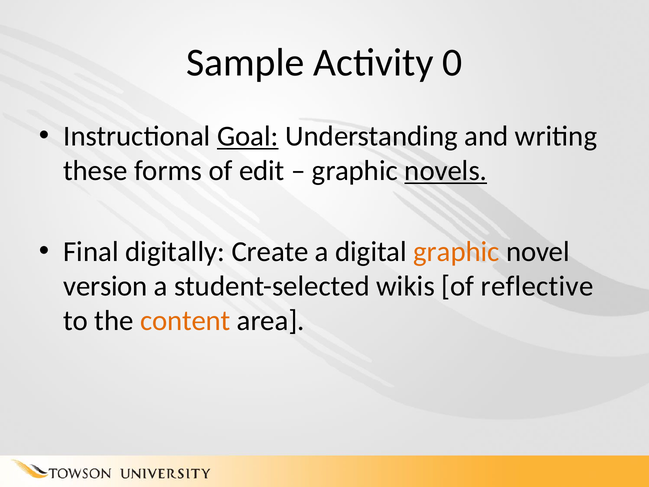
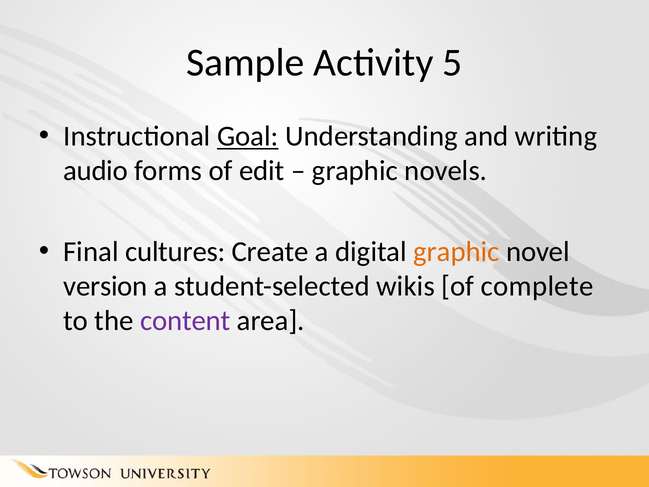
0: 0 -> 5
these: these -> audio
novels underline: present -> none
digitally: digitally -> cultures
reflective: reflective -> complete
content colour: orange -> purple
